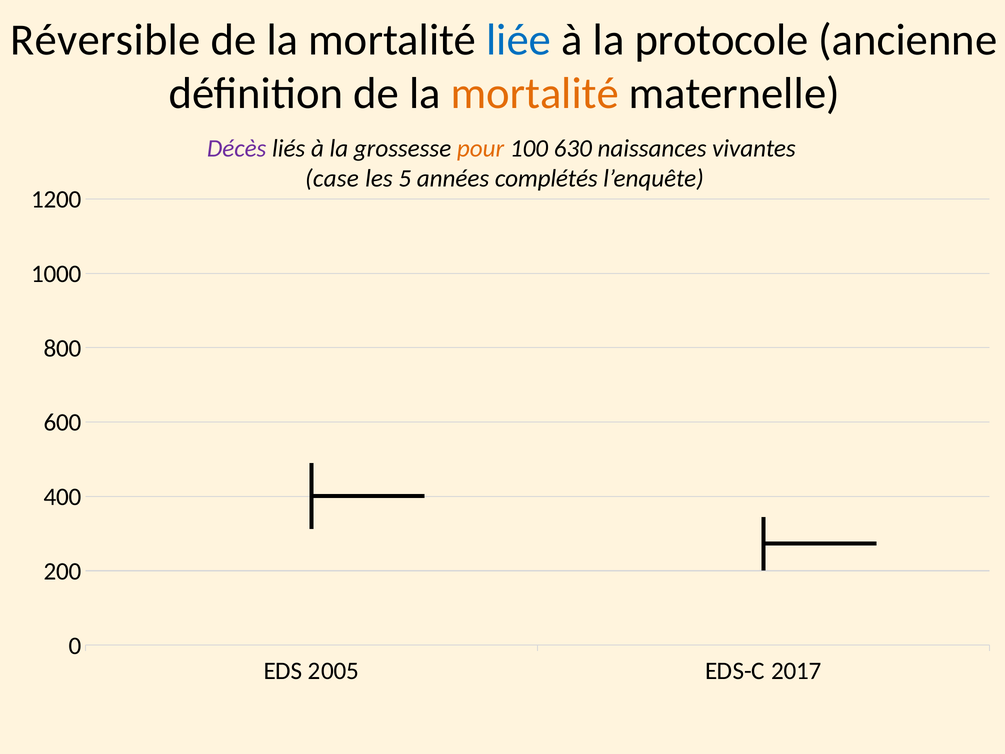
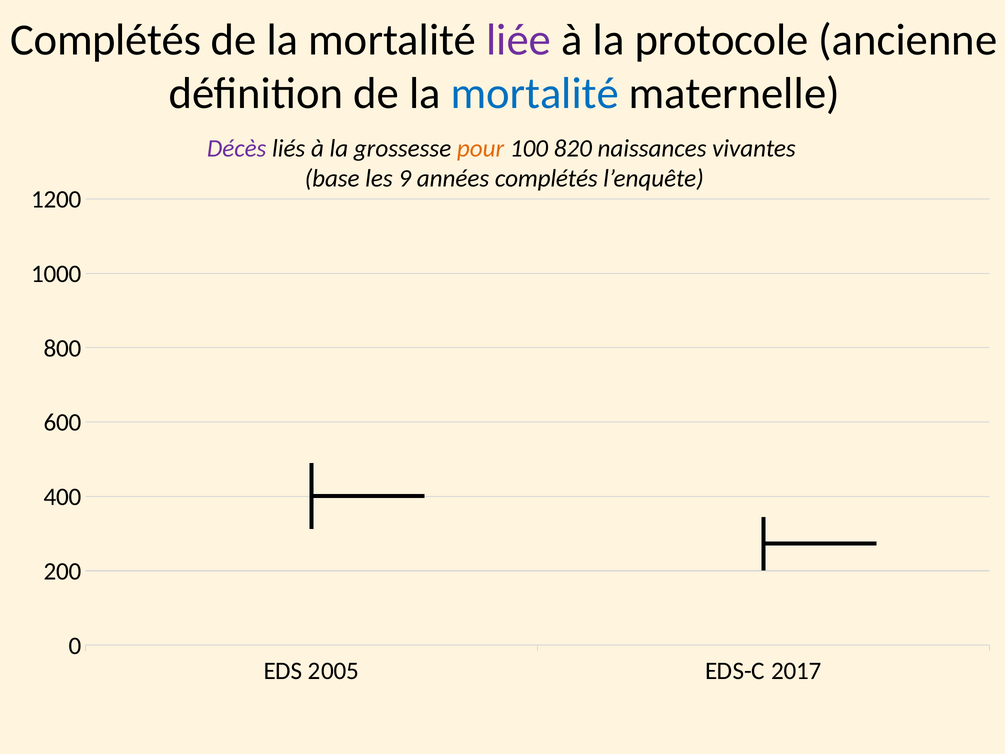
Réversible at (105, 40): Réversible -> Complétés
liée colour: blue -> purple
mortalité at (535, 94) colour: orange -> blue
630: 630 -> 820
case: case -> base
5: 5 -> 9
